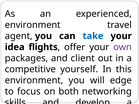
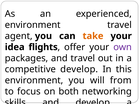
take colour: blue -> orange
and client: client -> travel
competitive yourself: yourself -> develop
edge: edge -> from
